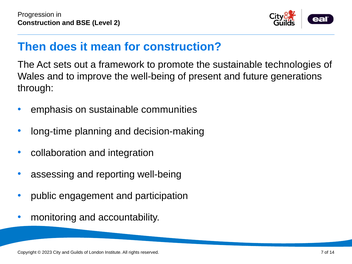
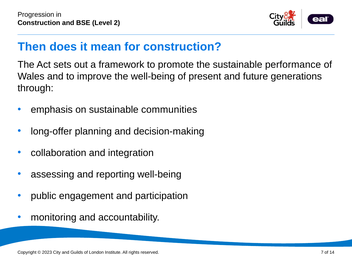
technologies: technologies -> performance
long-time: long-time -> long-offer
